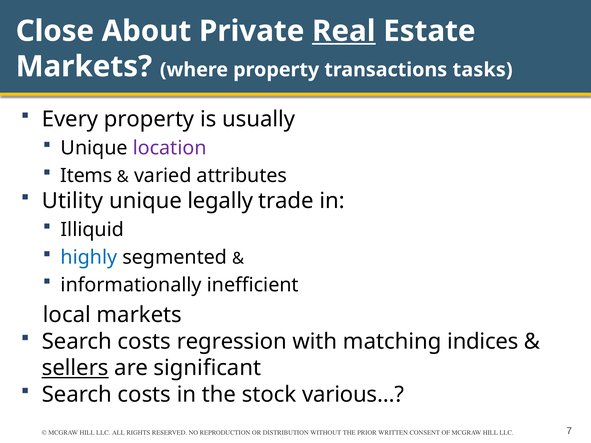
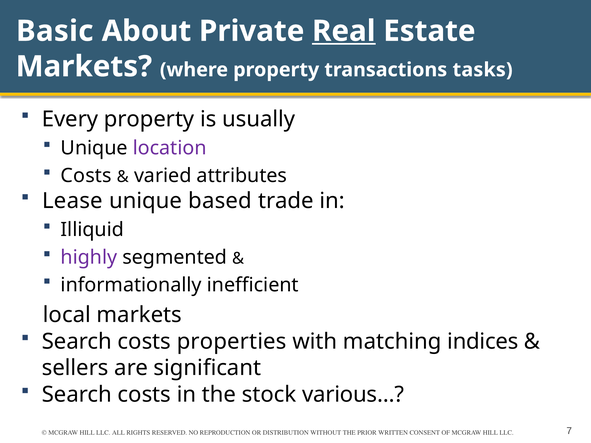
Close: Close -> Basic
Items at (86, 176): Items -> Costs
Utility: Utility -> Lease
legally: legally -> based
highly colour: blue -> purple
regression: regression -> properties
sellers underline: present -> none
